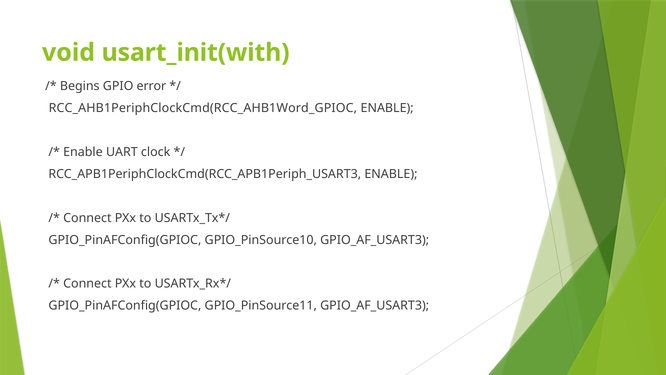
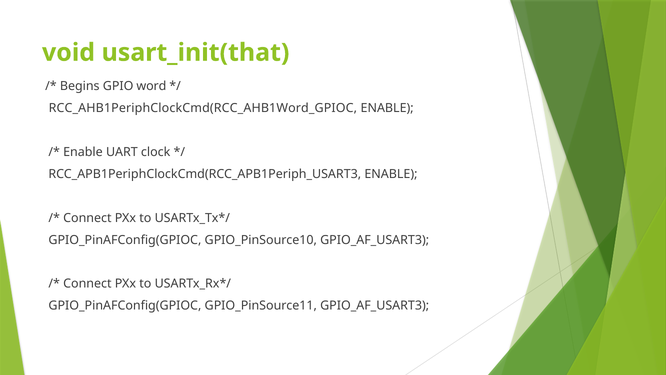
usart_init(with: usart_init(with -> usart_init(that
error: error -> word
